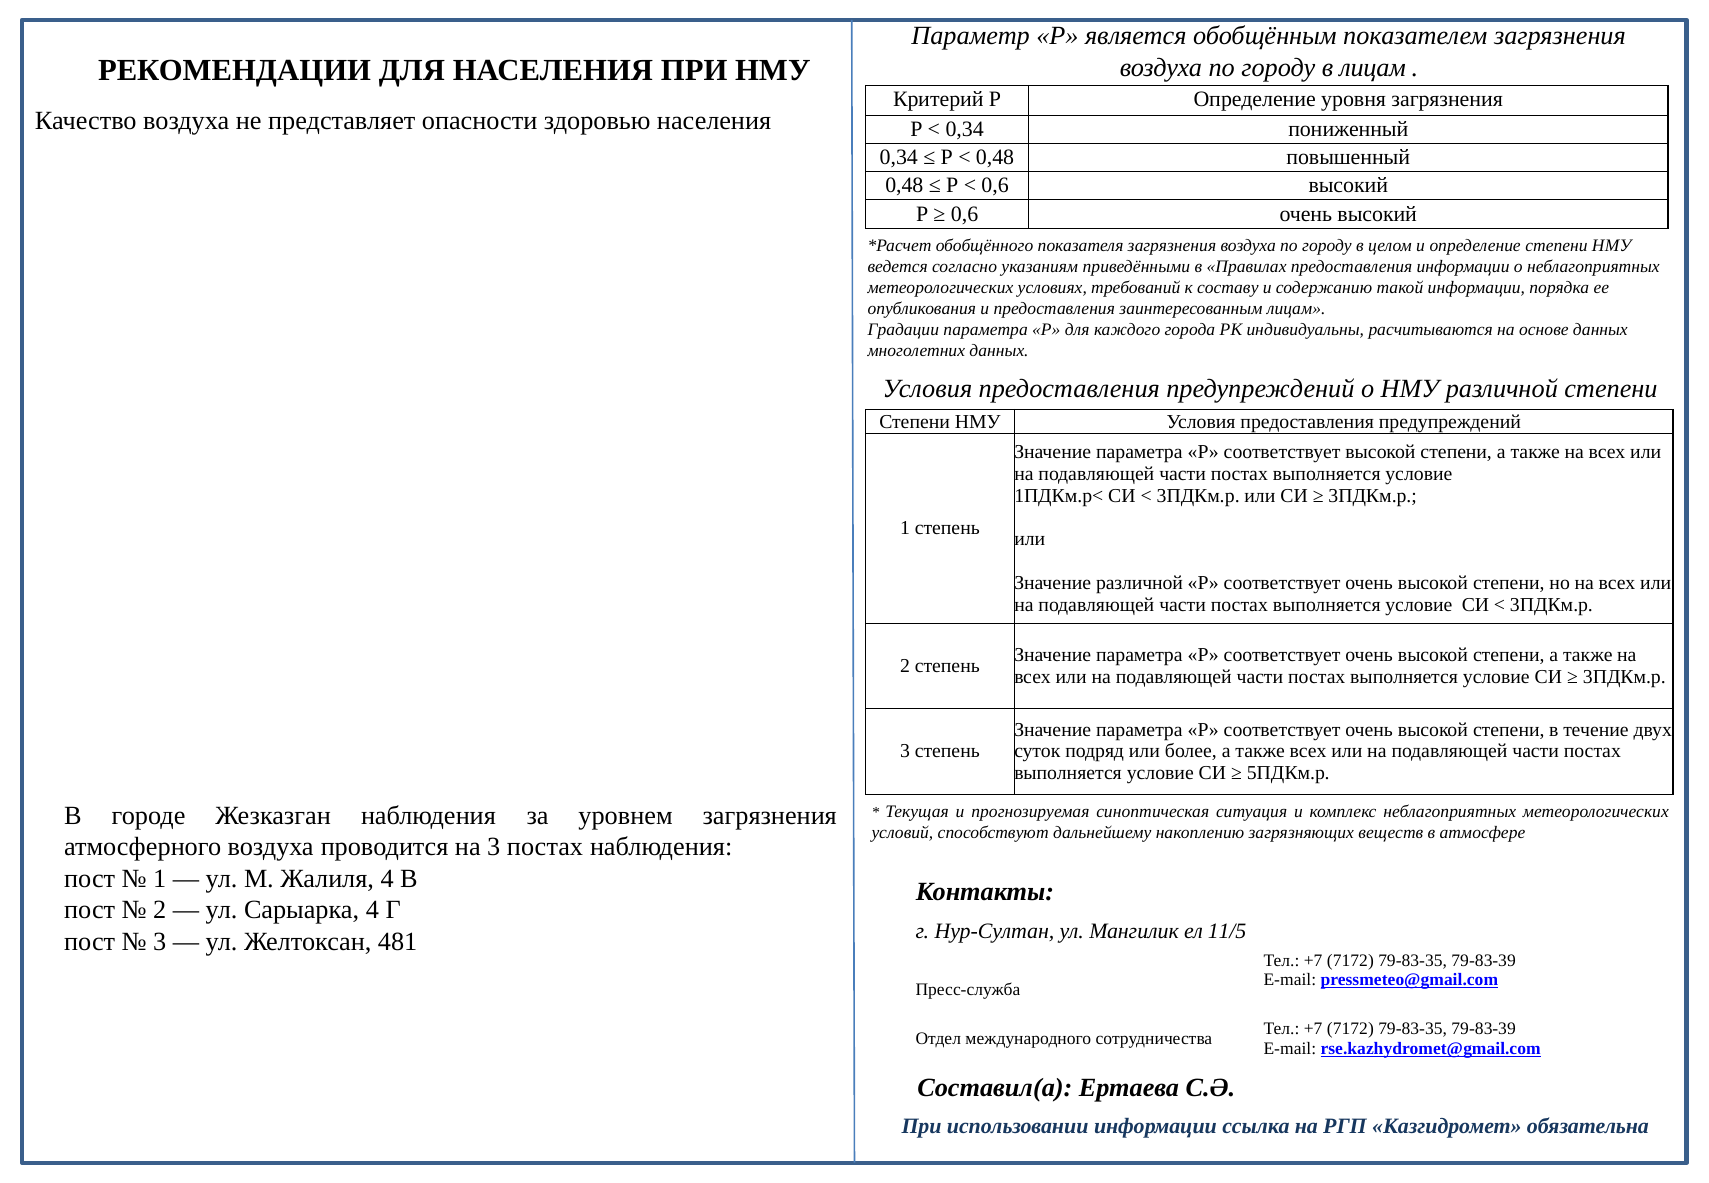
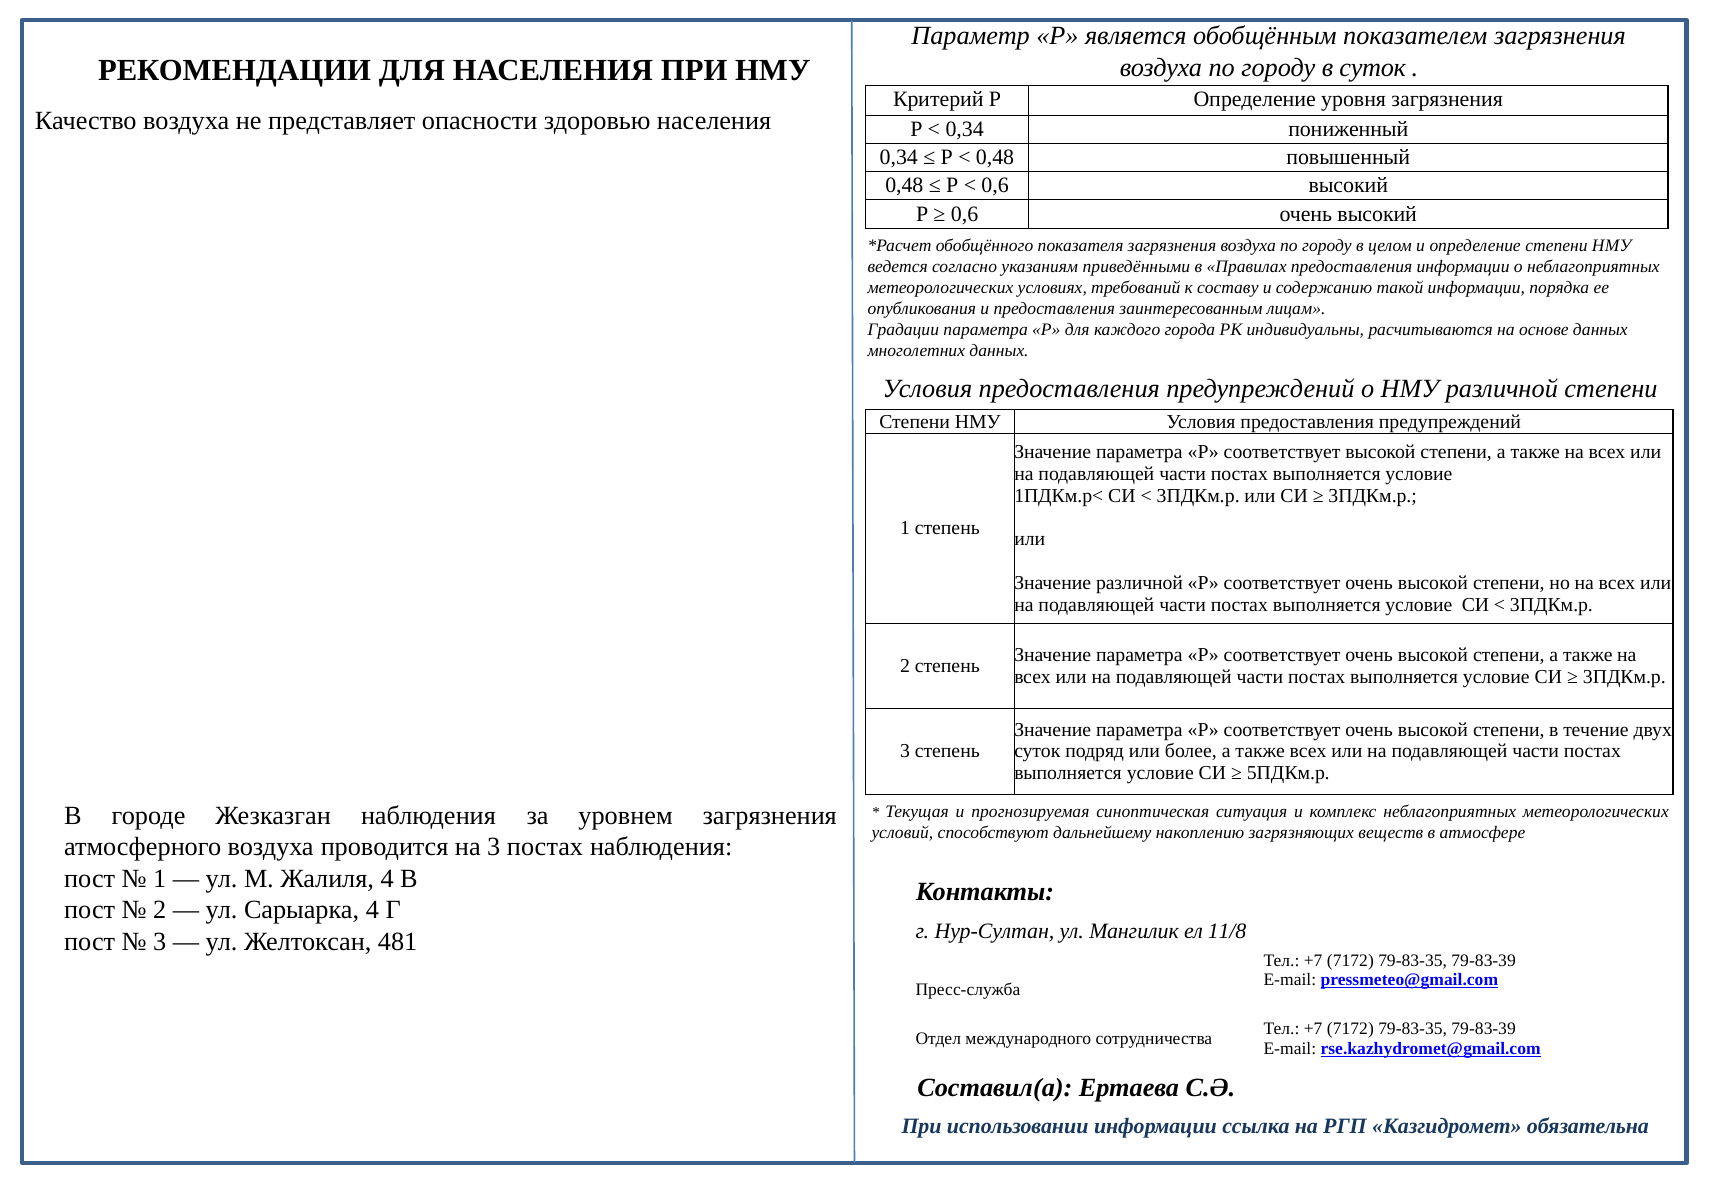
в лицам: лицам -> суток
11/5: 11/5 -> 11/8
